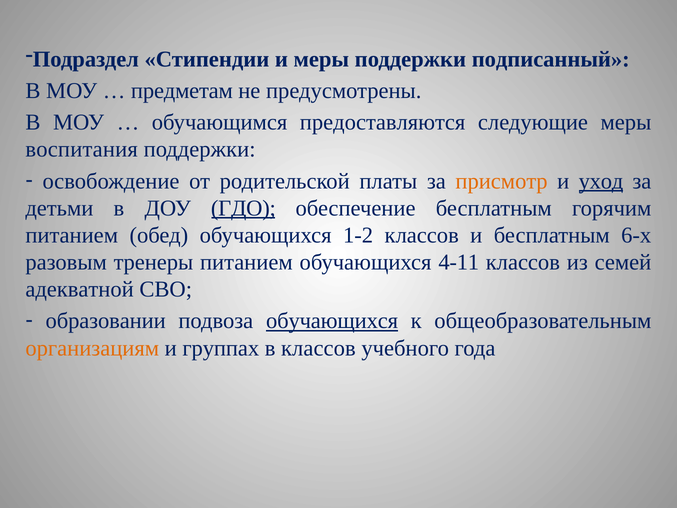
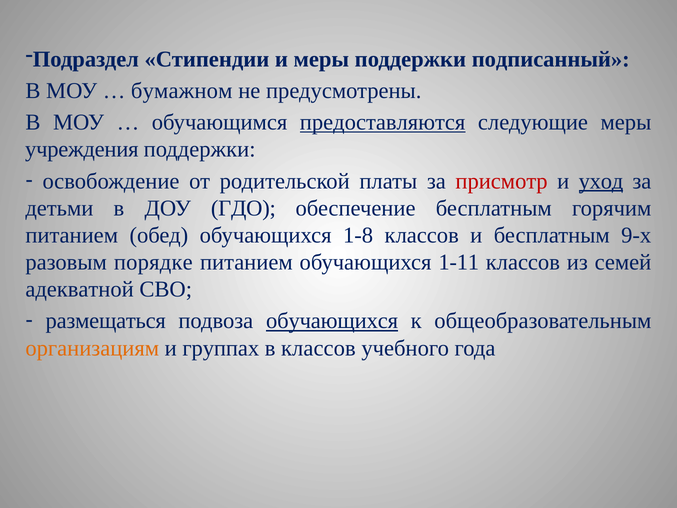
предметам: предметам -> бумажном
предоставляются underline: none -> present
воспитания: воспитания -> учреждения
присмотр colour: orange -> red
ГДО underline: present -> none
1-2: 1-2 -> 1-8
6-х: 6-х -> 9-х
тренеры: тренеры -> порядке
4-11: 4-11 -> 1-11
образовании: образовании -> размещаться
